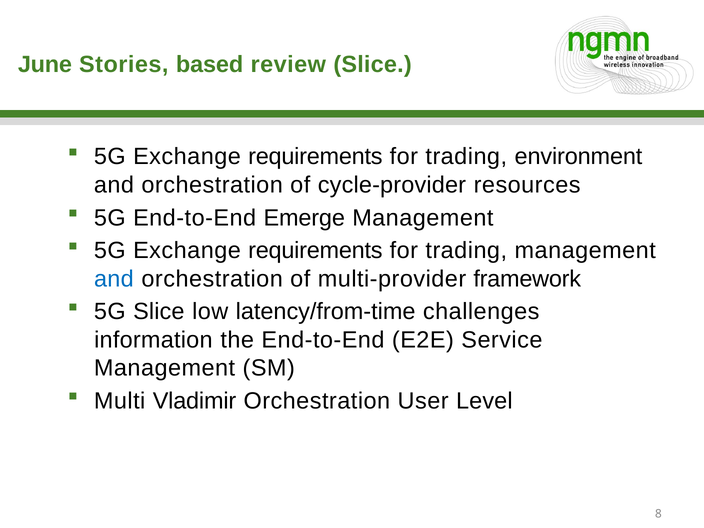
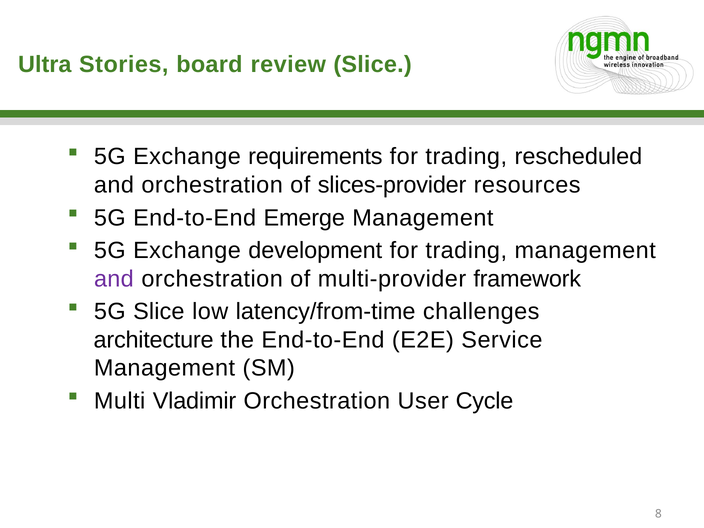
June: June -> Ultra
based: based -> board
environment: environment -> rescheduled
cycle-provider: cycle-provider -> slices-provider
requirements at (315, 251): requirements -> development
and at (114, 279) colour: blue -> purple
information: information -> architecture
Level: Level -> Cycle
